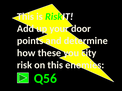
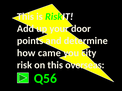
these: these -> came
enemies: enemies -> overseas
